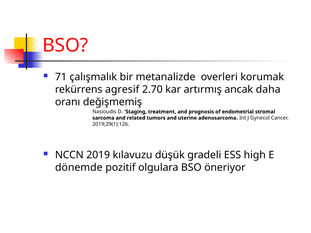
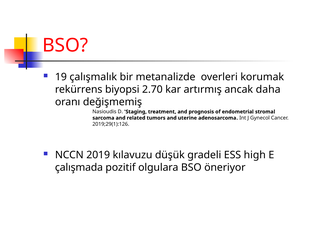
71: 71 -> 19
agresif: agresif -> biyopsi
dönemde: dönemde -> çalışmada
